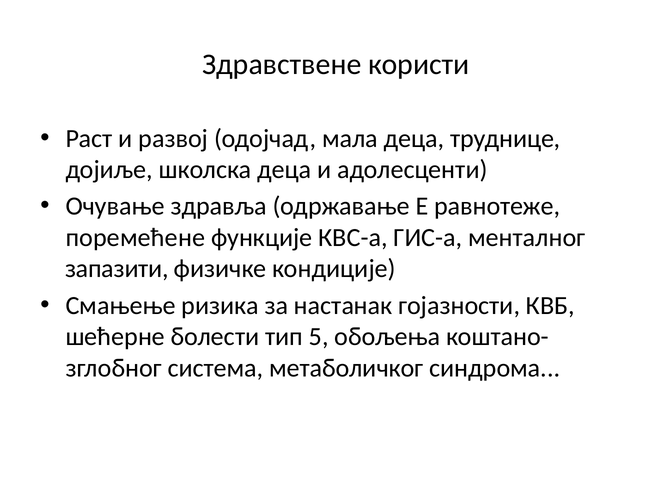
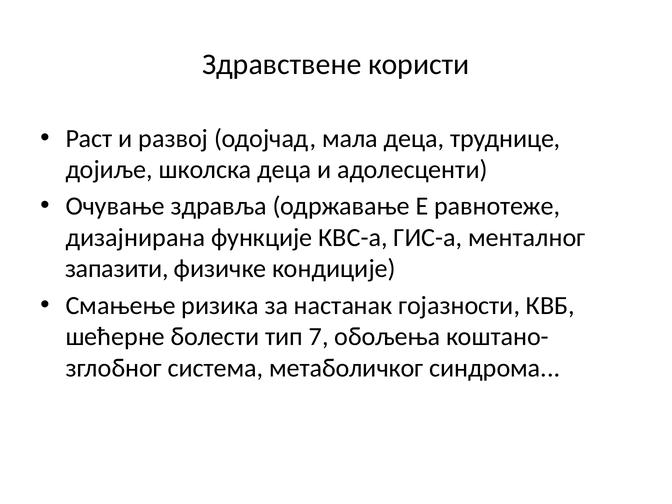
поремећене: поремећене -> дизајнирана
5: 5 -> 7
